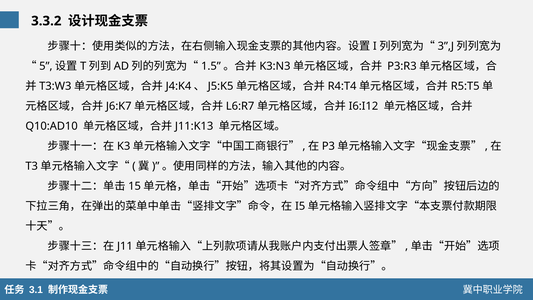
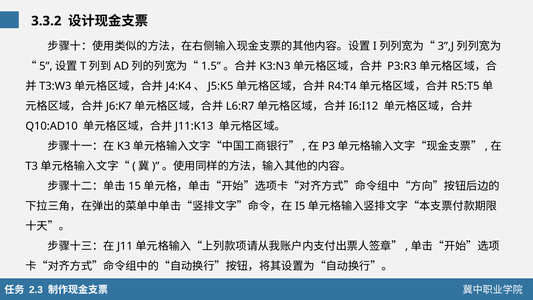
3.1: 3.1 -> 2.3
